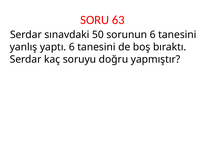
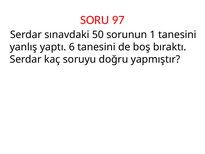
63: 63 -> 97
sorunun 6: 6 -> 1
